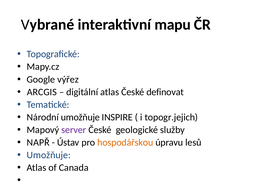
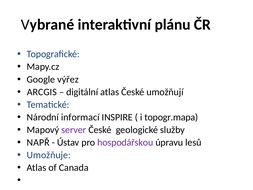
mapu: mapu -> plánu
definovat: definovat -> umožňují
Národní umožňuje: umožňuje -> informací
topogr.jejich: topogr.jejich -> topogr.mapa
hospodářskou colour: orange -> purple
